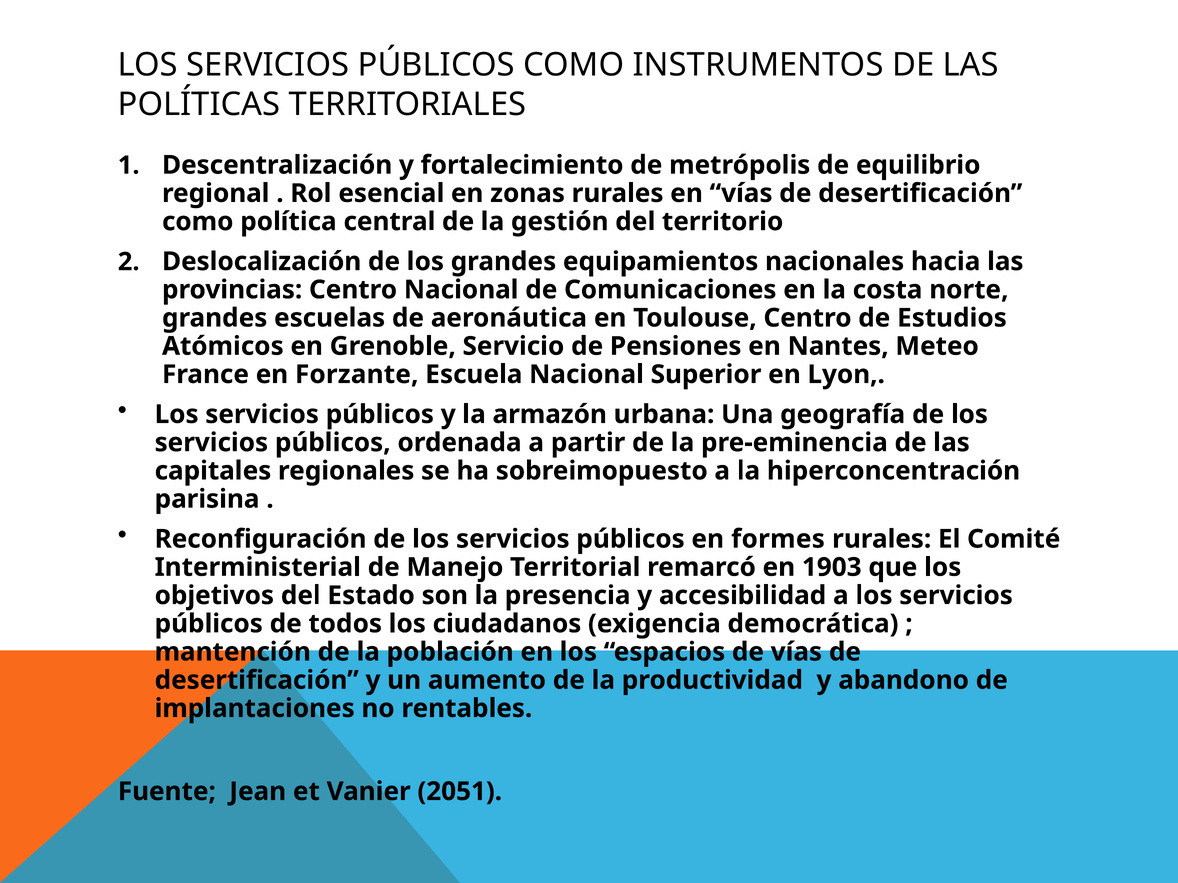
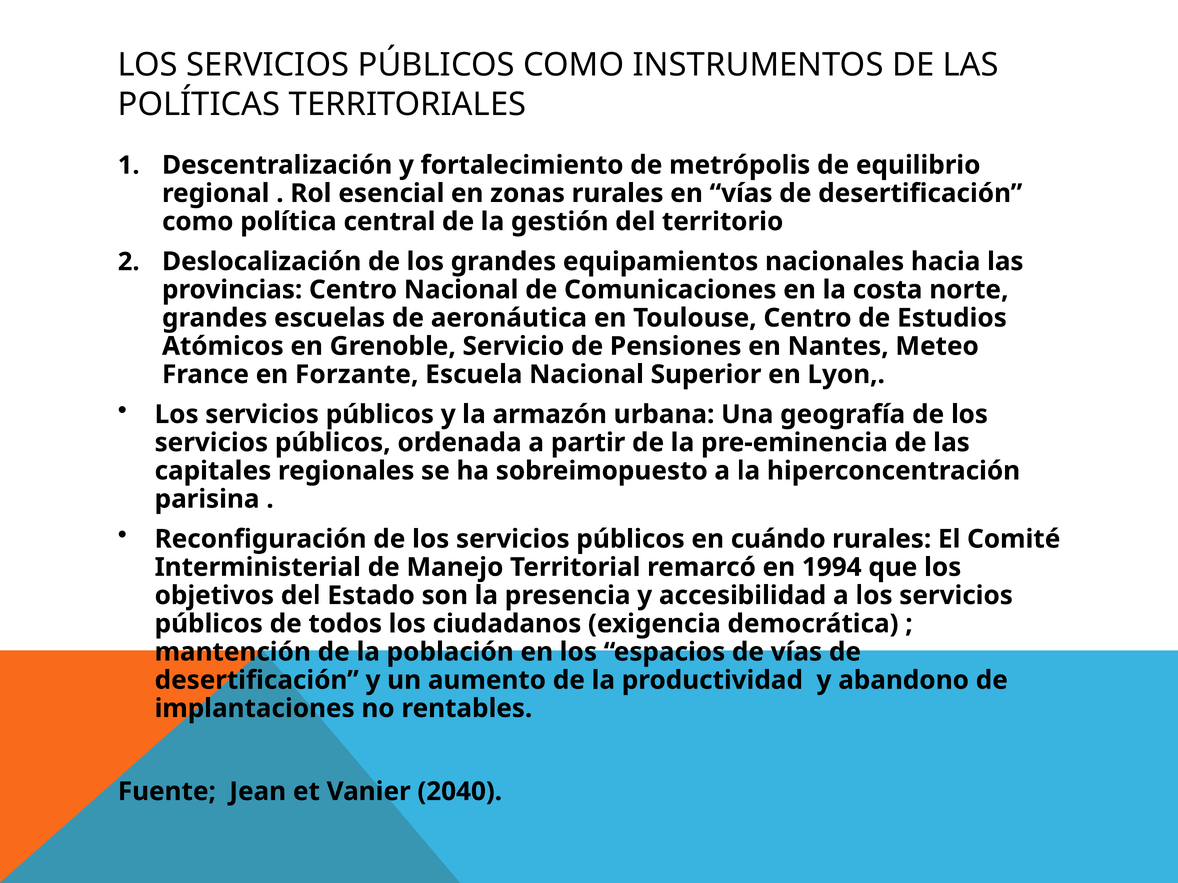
formes: formes -> cuándo
1903: 1903 -> 1994
2051: 2051 -> 2040
